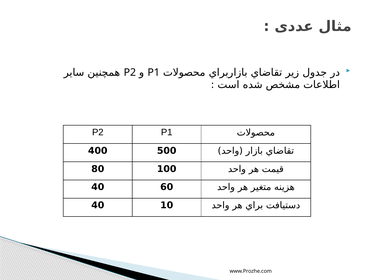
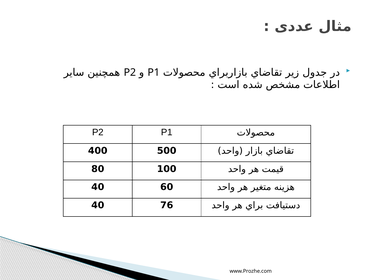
10: 10 -> 76
